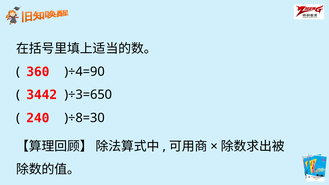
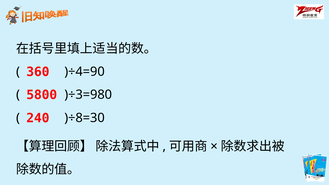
3442: 3442 -> 5800
)÷3=650: )÷3=650 -> )÷3=980
